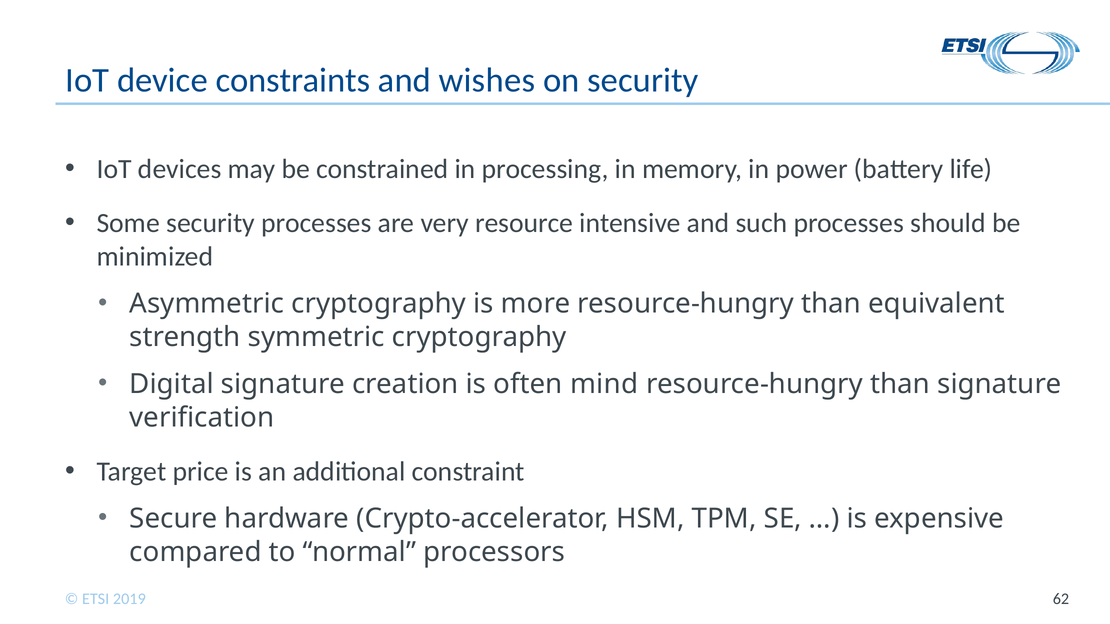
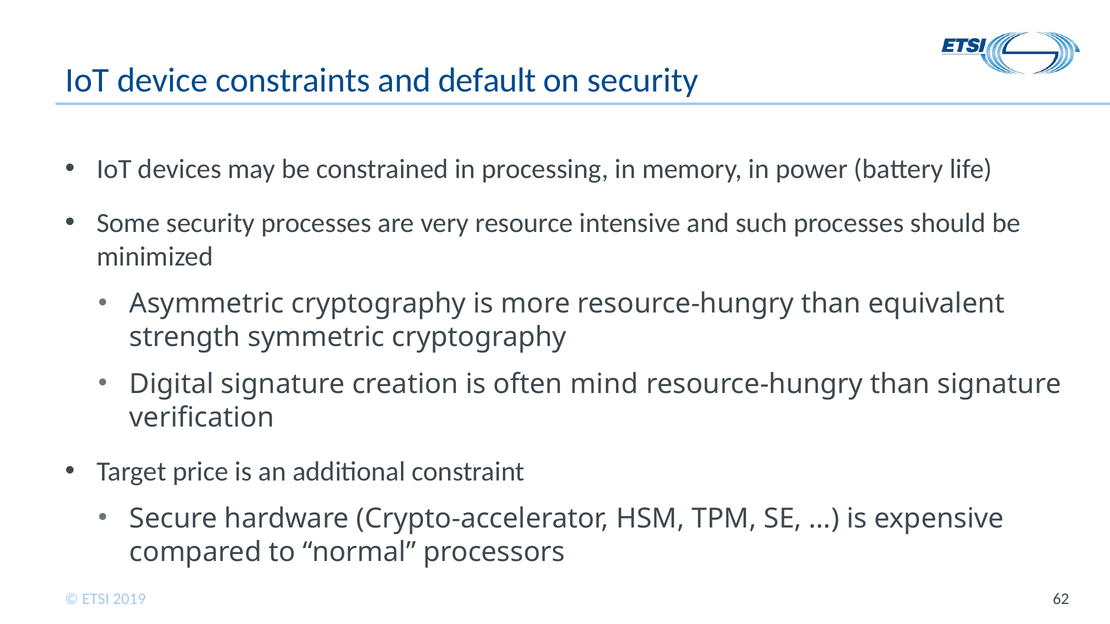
wishes: wishes -> default
